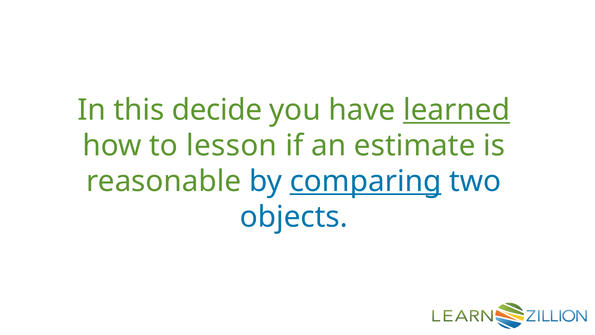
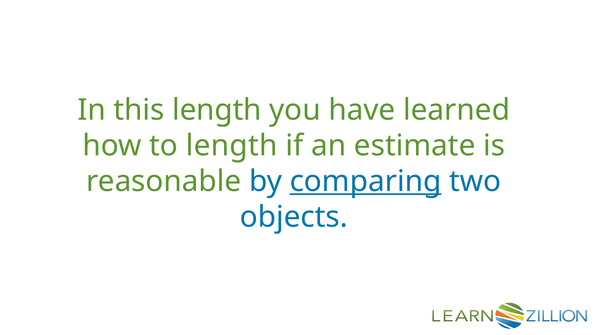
this decide: decide -> length
learned underline: present -> none
to lesson: lesson -> length
